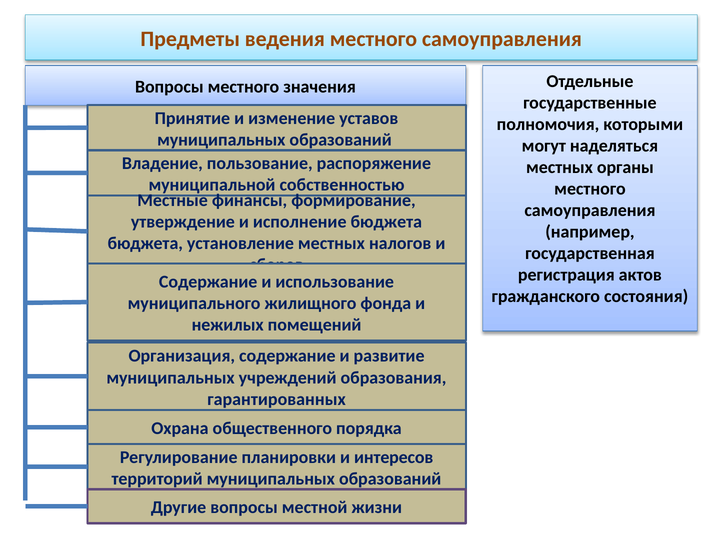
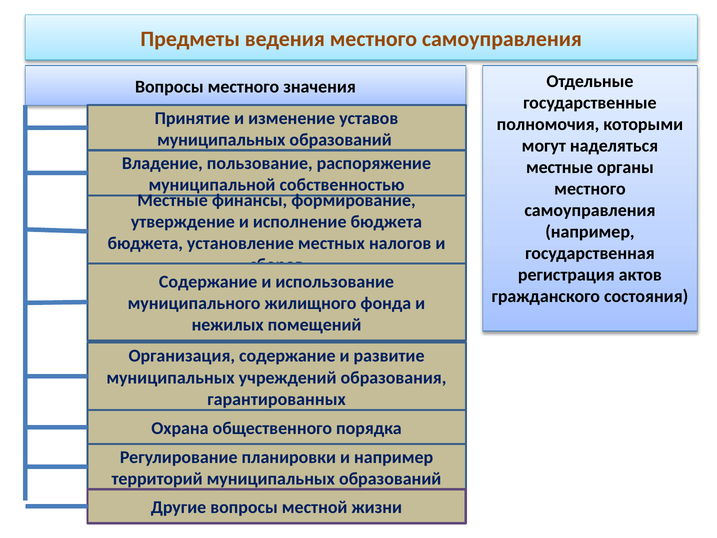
местных at (559, 167): местных -> местные
и интересов: интересов -> например
